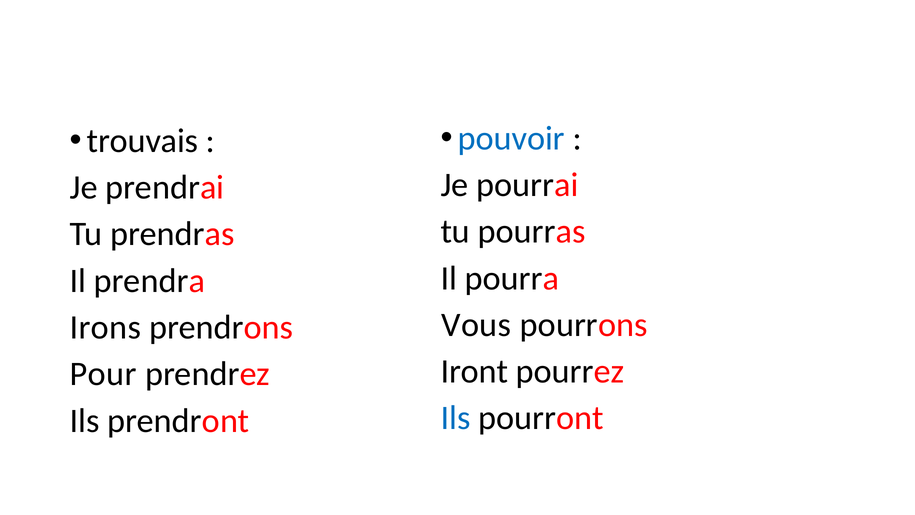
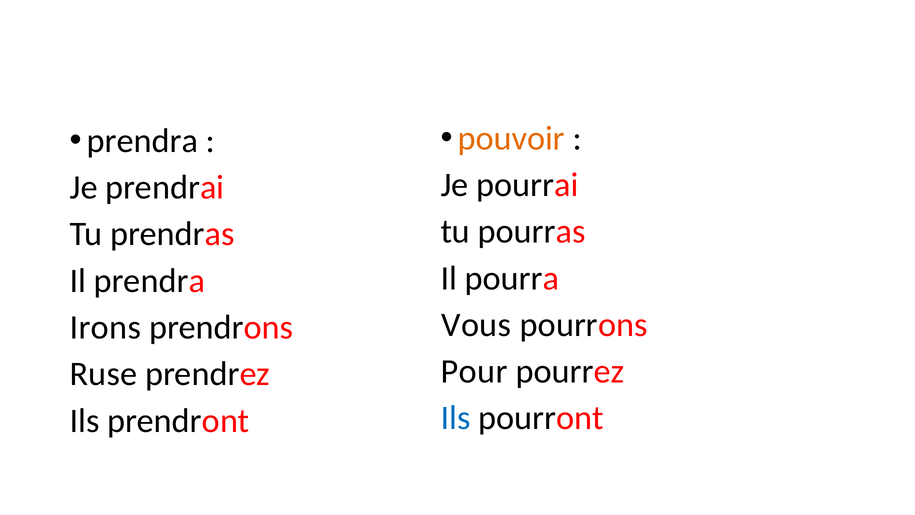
pouvoir colour: blue -> orange
trouvais at (143, 141): trouvais -> prendra
Iront: Iront -> Pour
Pour: Pour -> Ruse
